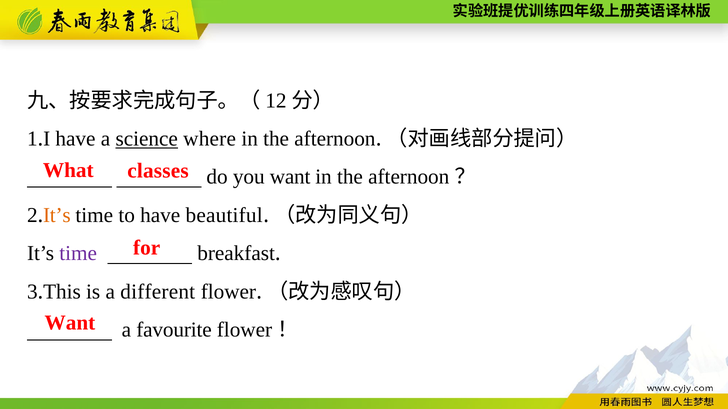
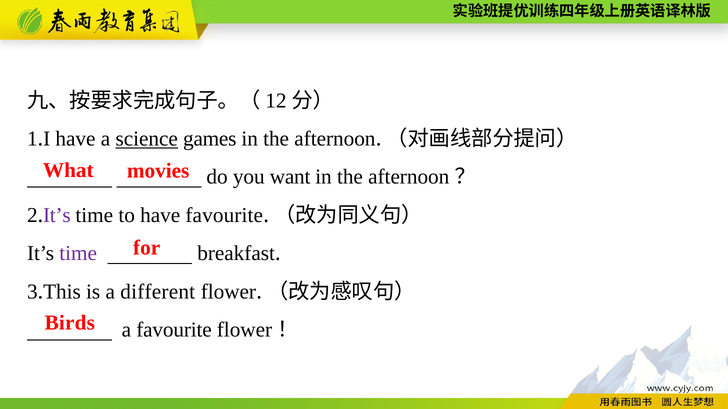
where: where -> games
classes: classes -> movies
It’s at (57, 215) colour: orange -> purple
have beautiful: beautiful -> favourite
Want at (70, 323): Want -> Birds
